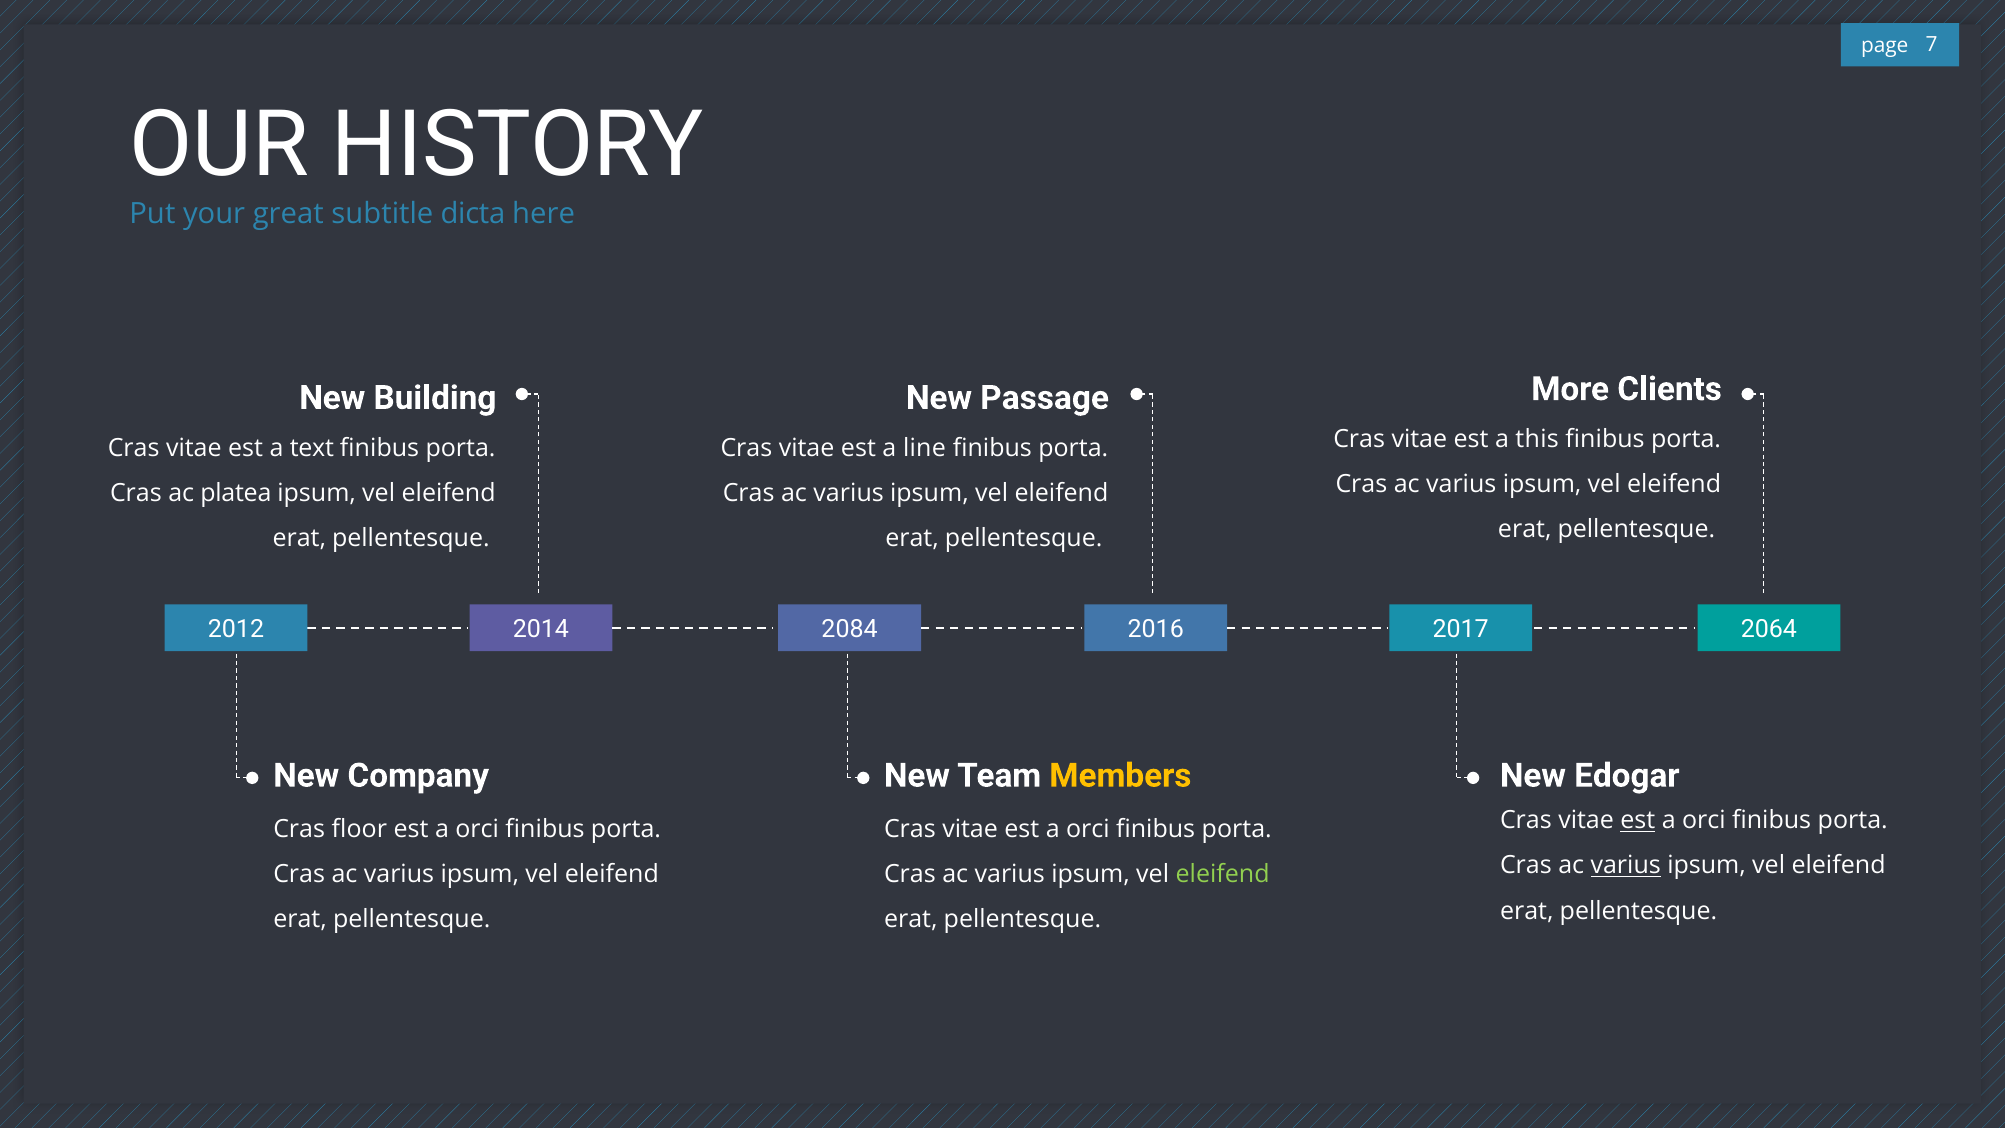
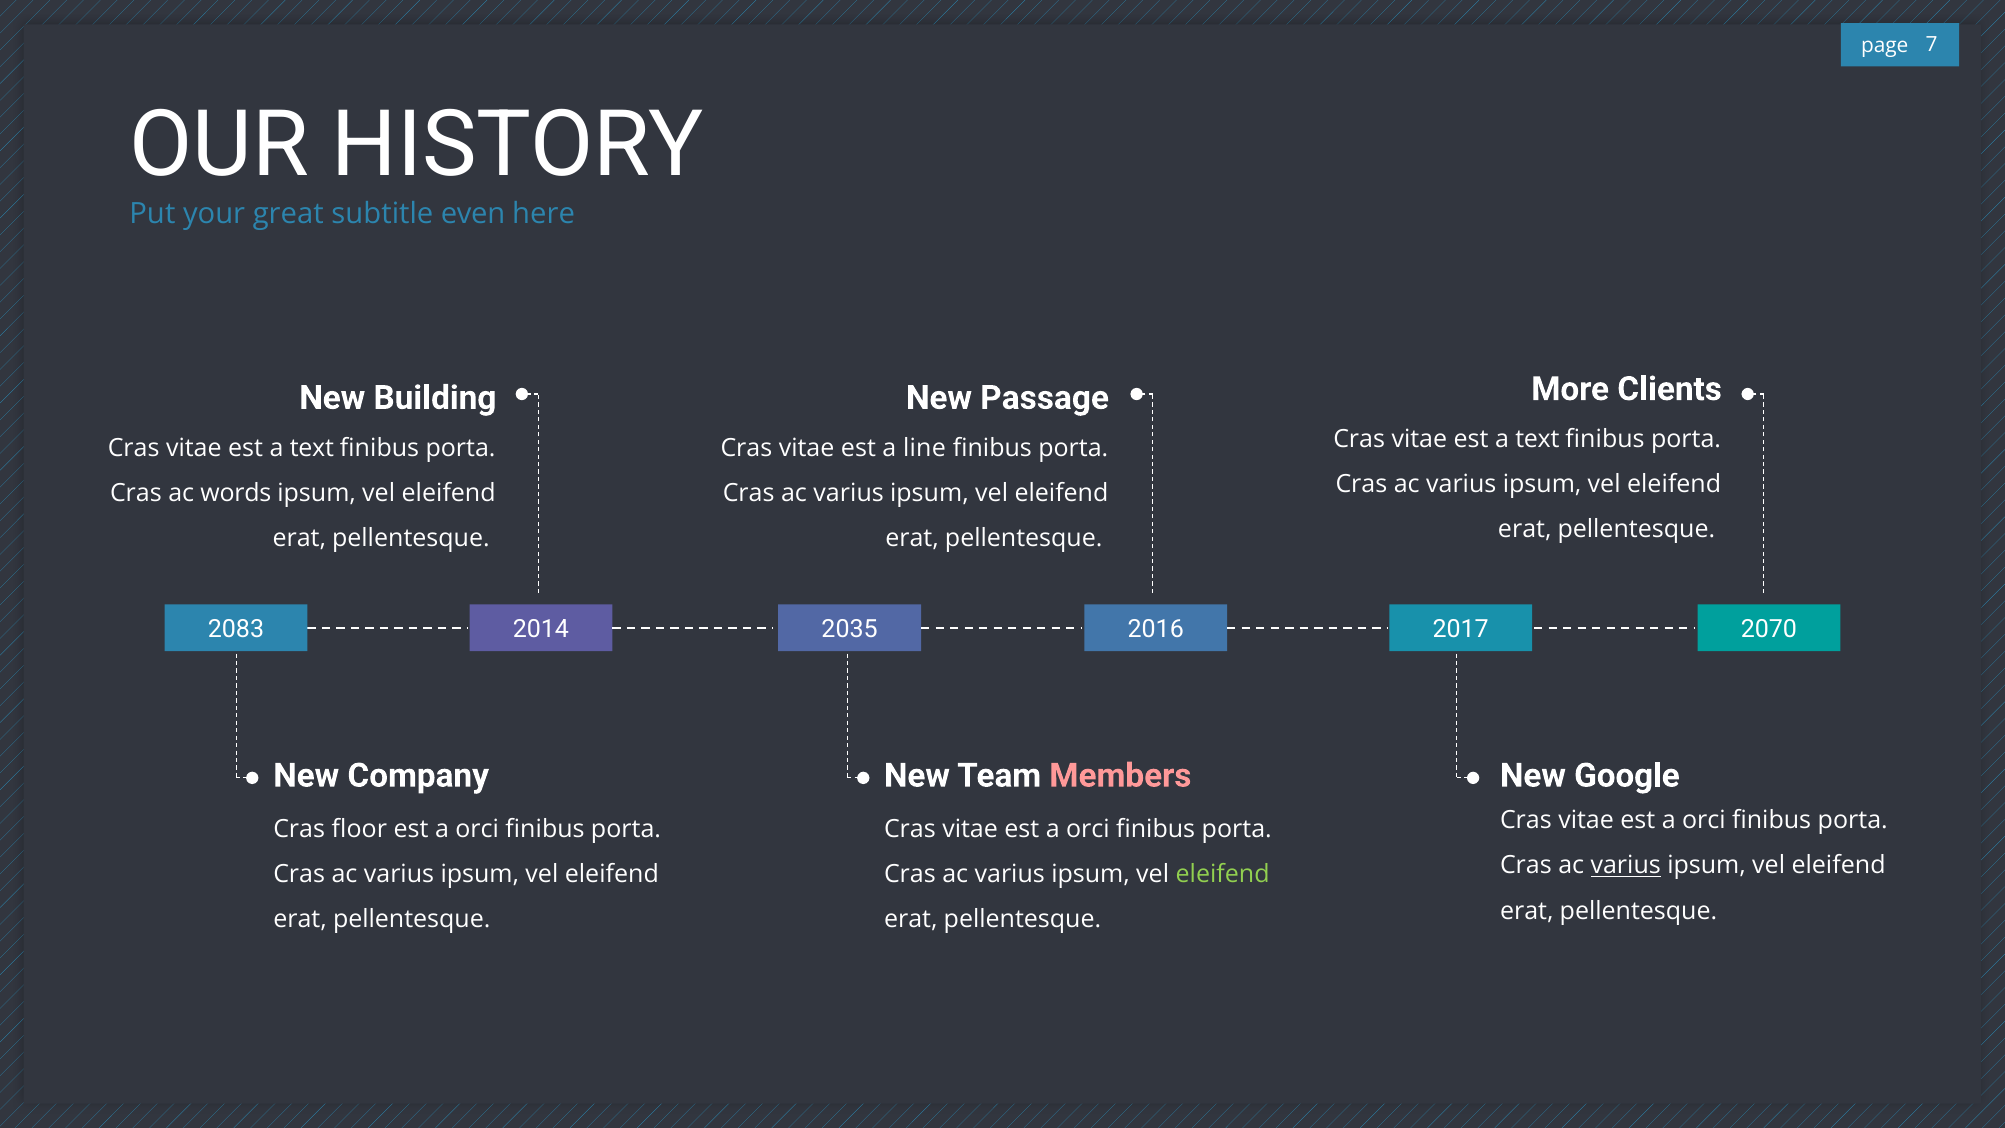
dicta: dicta -> even
this at (1537, 439): this -> text
platea: platea -> words
2012: 2012 -> 2083
2084: 2084 -> 2035
2064: 2064 -> 2070
Members colour: yellow -> pink
Edogar: Edogar -> Google
est at (1638, 820) underline: present -> none
